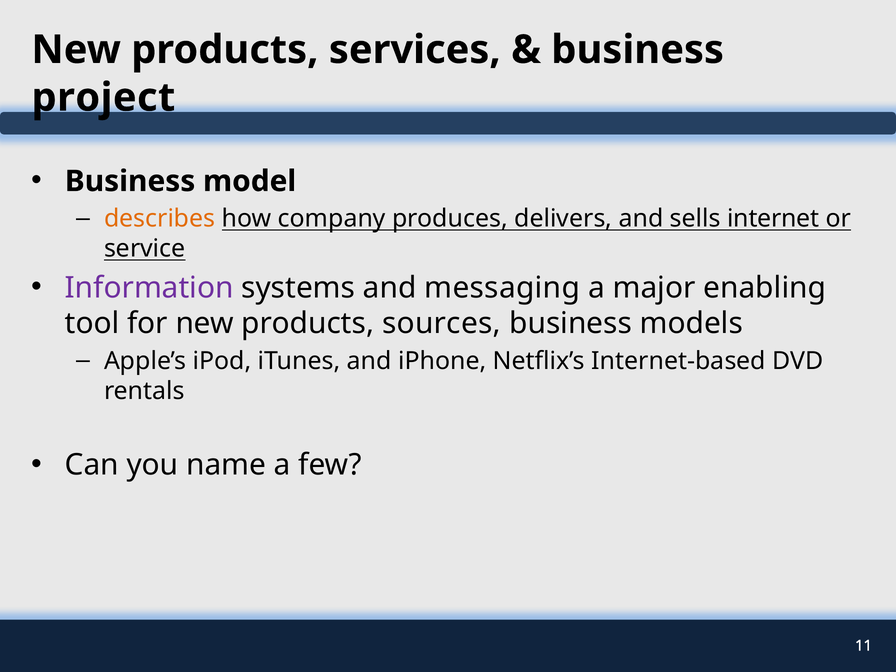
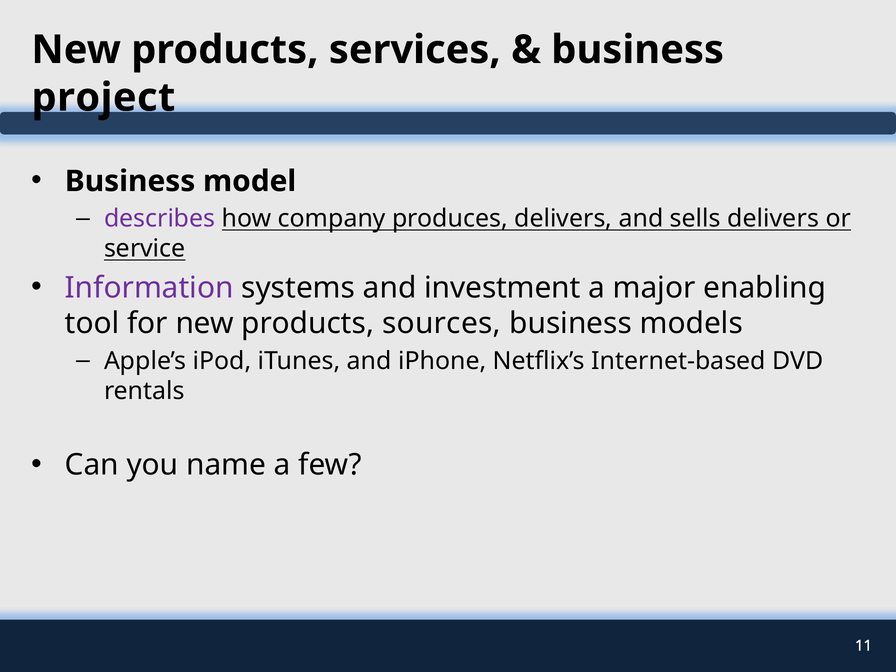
describes colour: orange -> purple
sells internet: internet -> delivers
messaging: messaging -> investment
